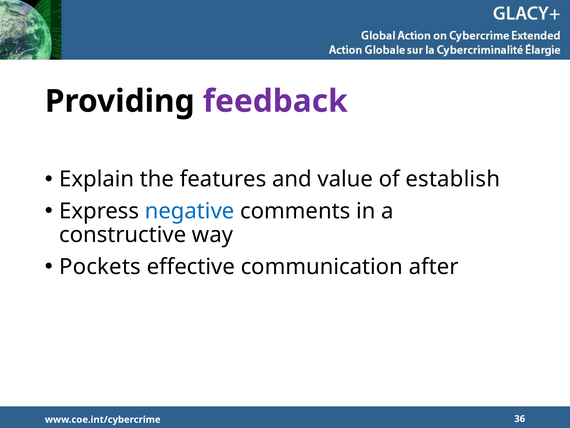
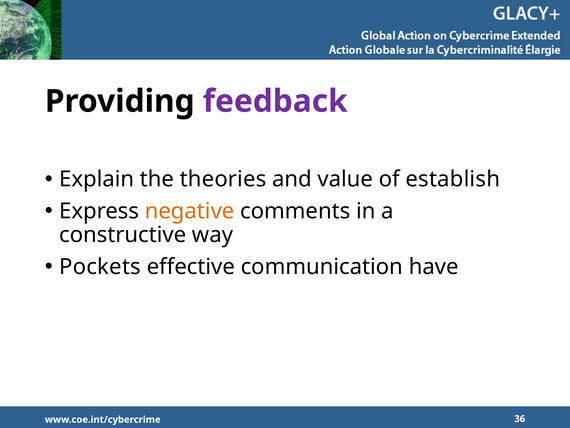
features: features -> theories
negative colour: blue -> orange
after: after -> have
